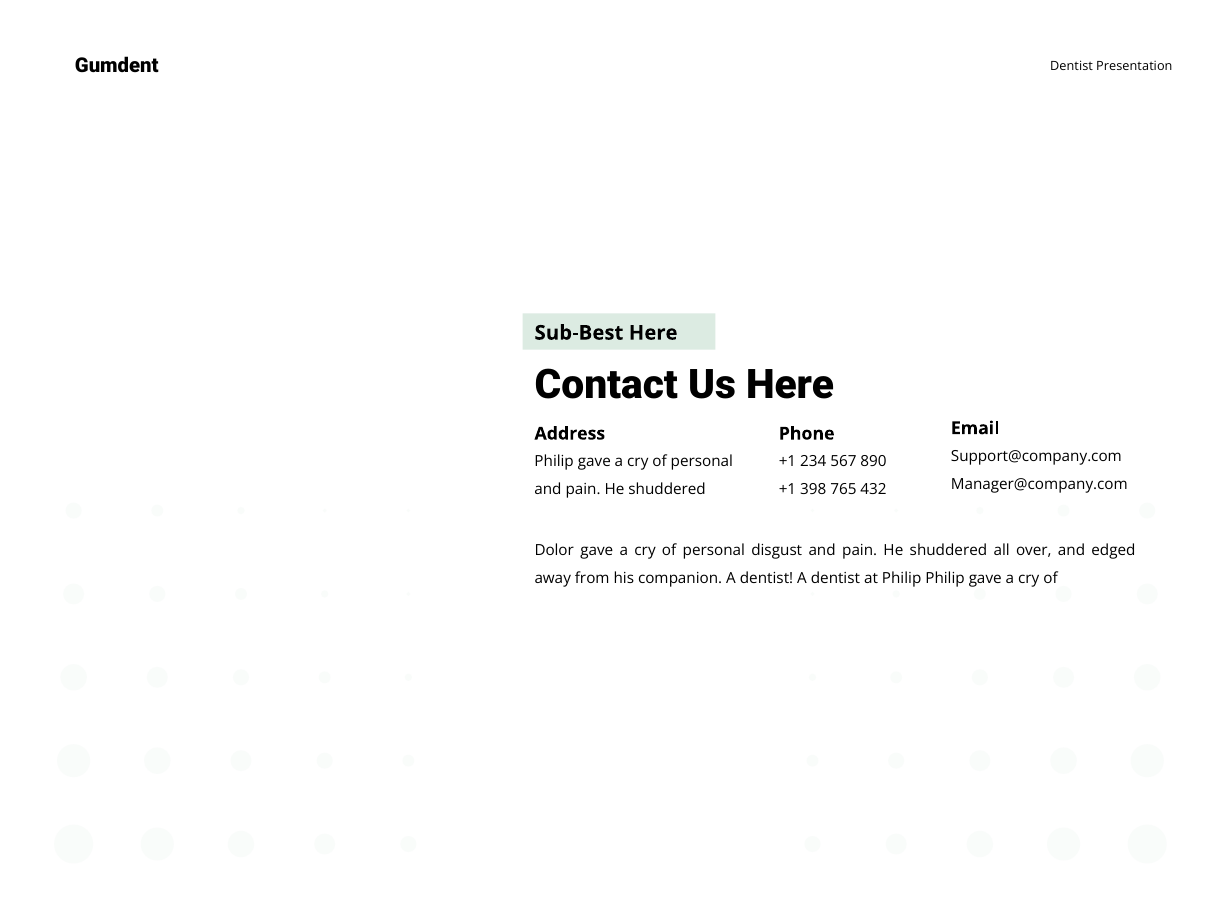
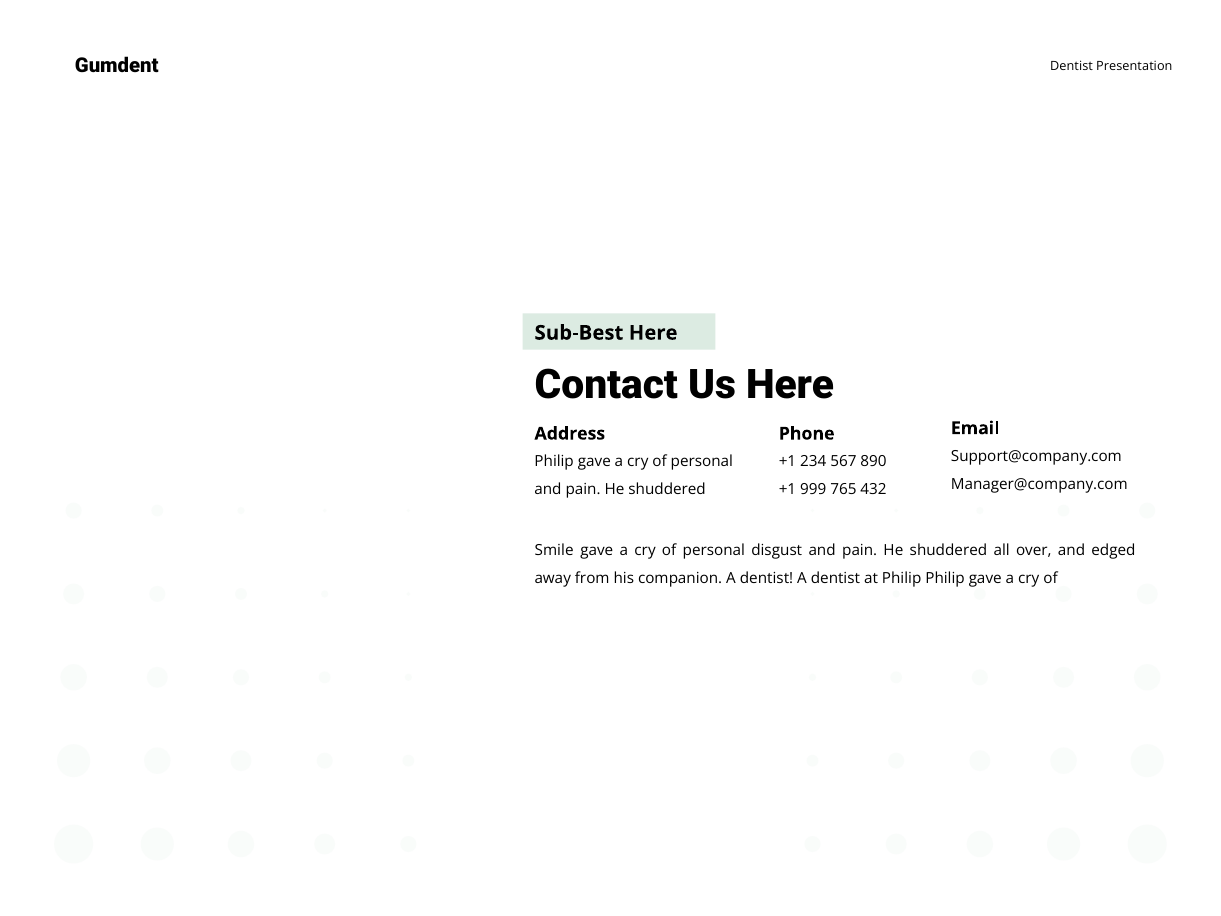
398: 398 -> 999
Dolor: Dolor -> Smile
